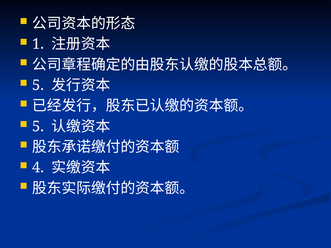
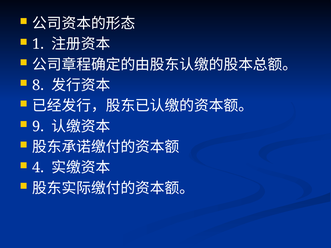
5 at (38, 85): 5 -> 8
5 at (38, 127): 5 -> 9
